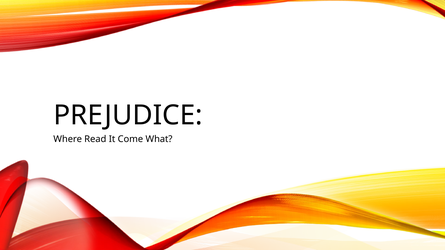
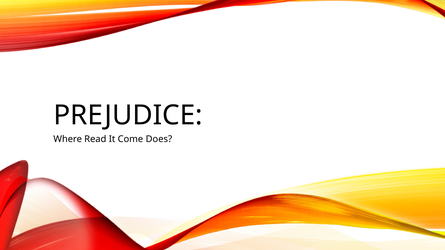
What: What -> Does
